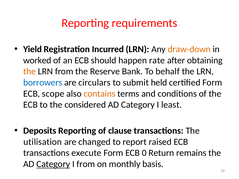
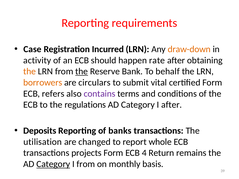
Yield: Yield -> Case
worked: worked -> activity
the at (82, 71) underline: none -> present
borrowers colour: blue -> orange
held: held -> vital
scope: scope -> refers
contains colour: orange -> purple
considered: considered -> regulations
I least: least -> after
clause: clause -> banks
raised: raised -> whole
execute: execute -> projects
0: 0 -> 4
